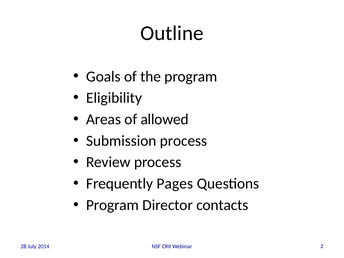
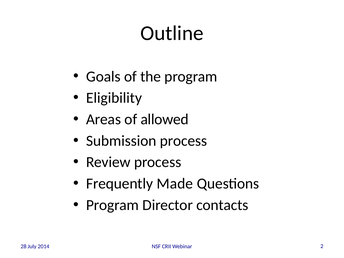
Pages: Pages -> Made
